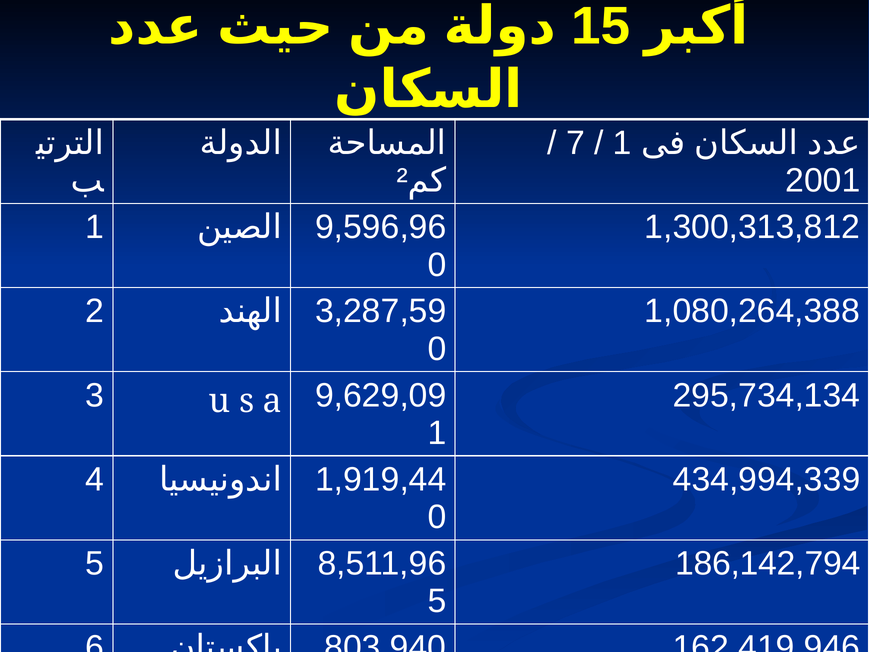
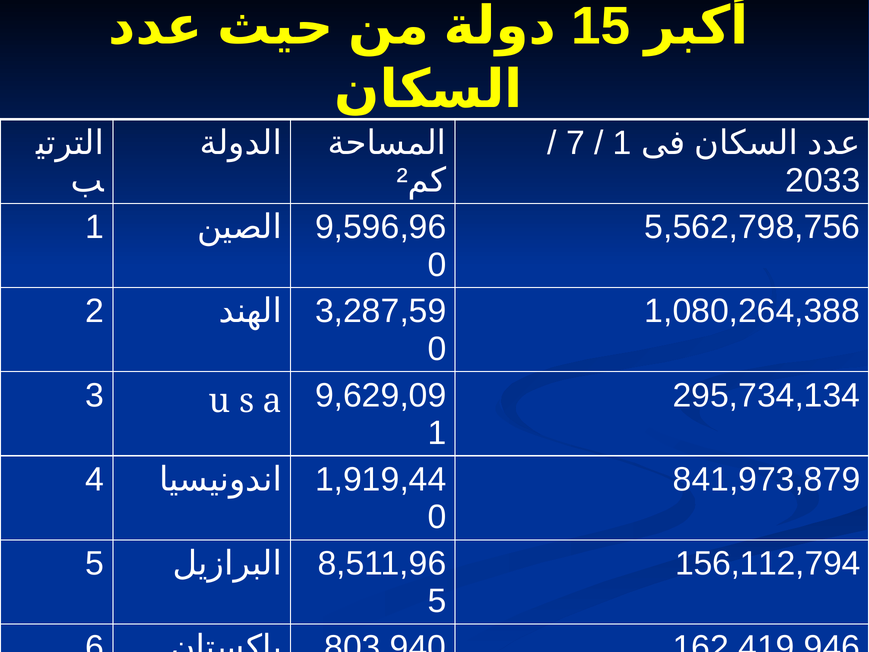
2001: 2001 -> 2033
1,300,313,812: 1,300,313,812 -> 5,562,798,756
434,994,339: 434,994,339 -> 841,973,879
186,142,794: 186,142,794 -> 156,112,794
